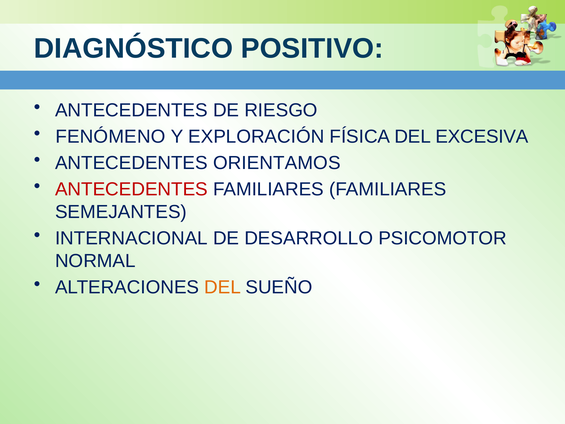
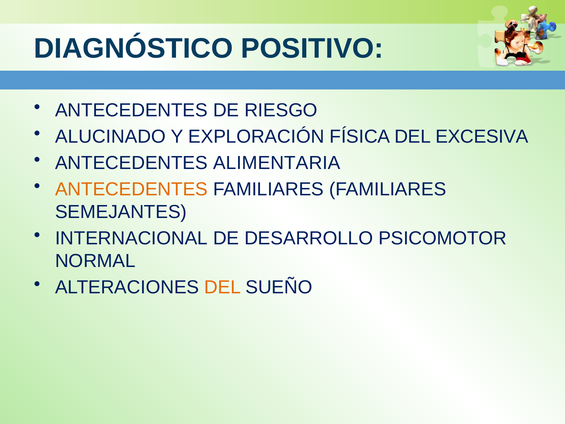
FENÓMENO: FENÓMENO -> ALUCINADO
ORIENTAMOS: ORIENTAMOS -> ALIMENTARIA
ANTECEDENTES at (131, 189) colour: red -> orange
